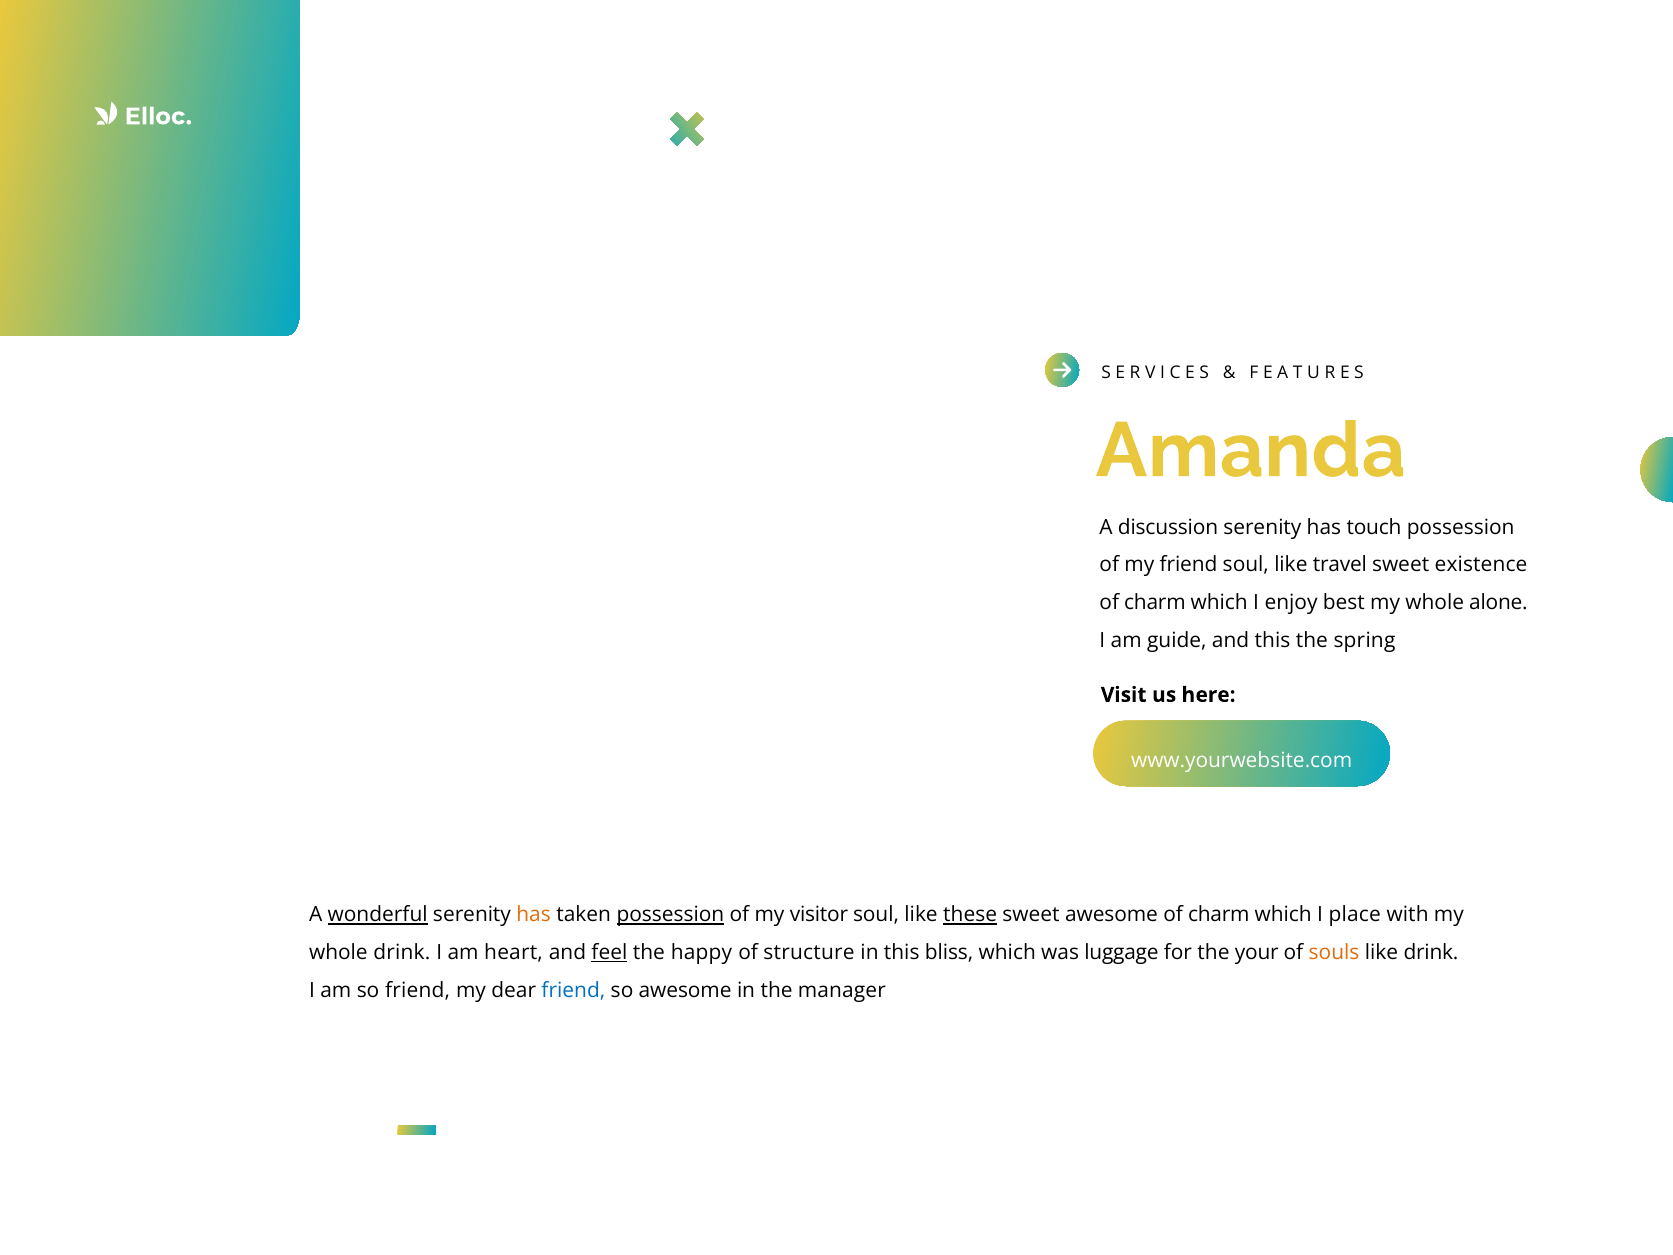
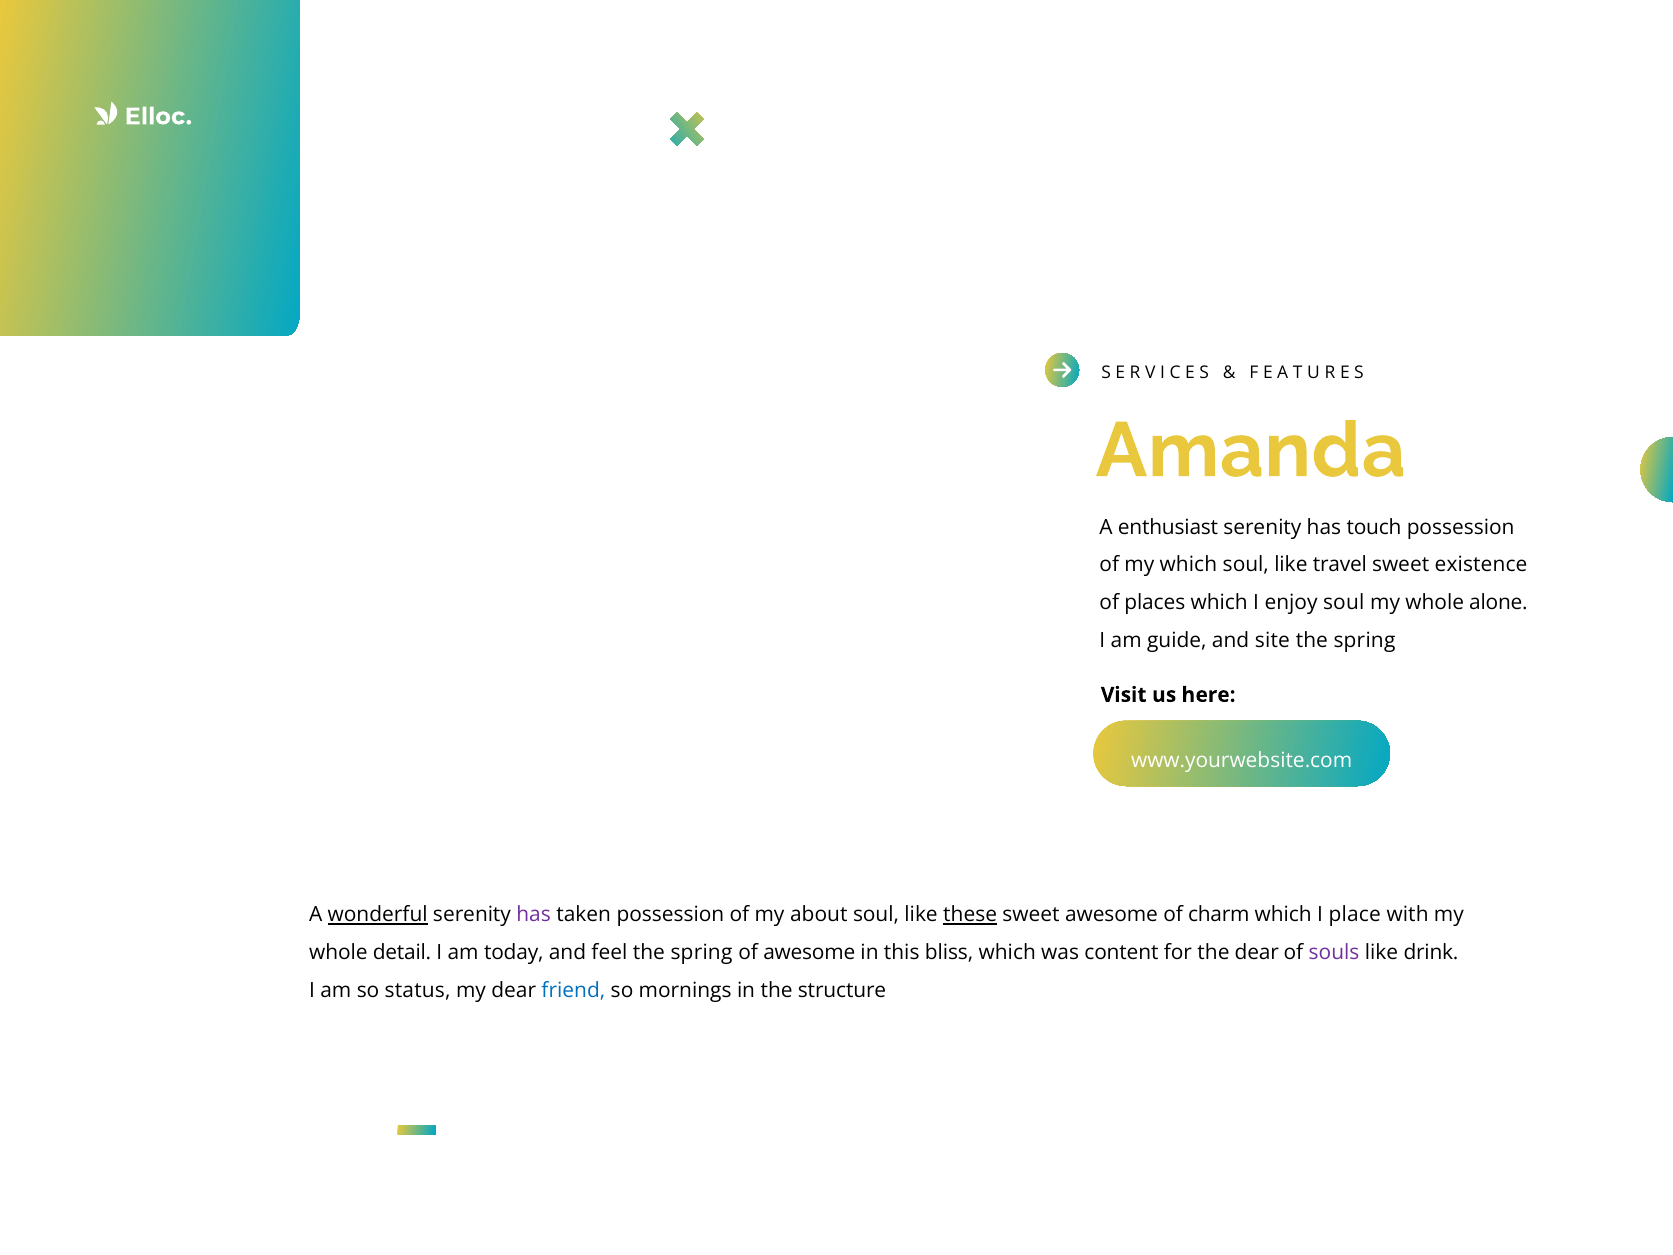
discussion: discussion -> enthusiast
my friend: friend -> which
charm at (1155, 603): charm -> places
enjoy best: best -> soul
and this: this -> site
has at (534, 915) colour: orange -> purple
possession at (670, 915) underline: present -> none
visitor: visitor -> about
whole drink: drink -> detail
heart: heart -> today
feel underline: present -> none
happy at (701, 952): happy -> spring
of structure: structure -> awesome
luggage: luggage -> content
the your: your -> dear
souls colour: orange -> purple
so friend: friend -> status
so awesome: awesome -> mornings
manager: manager -> structure
